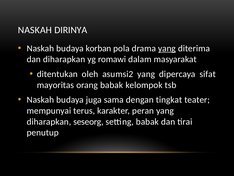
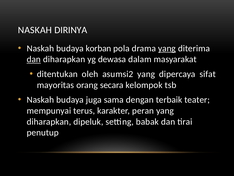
dan at (34, 59) underline: none -> present
romawi: romawi -> dewasa
orang babak: babak -> secara
tingkat: tingkat -> terbaik
seseorg: seseorg -> dipeluk
